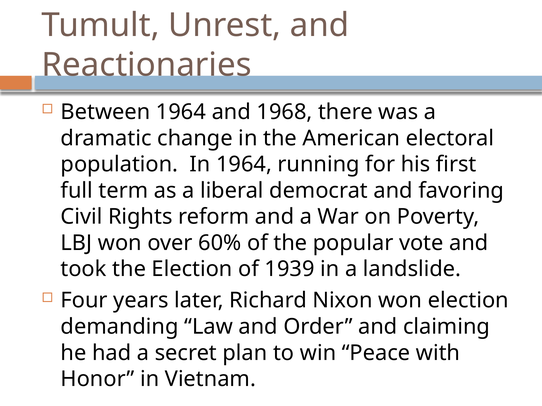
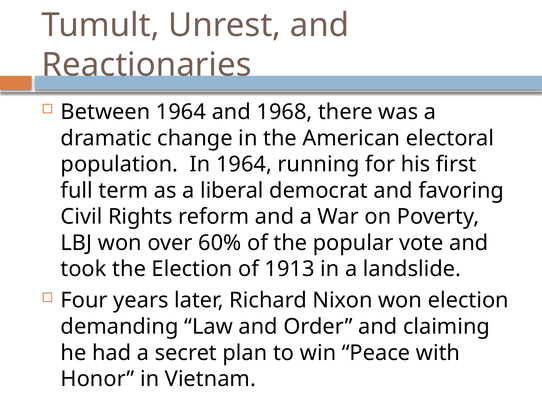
1939: 1939 -> 1913
